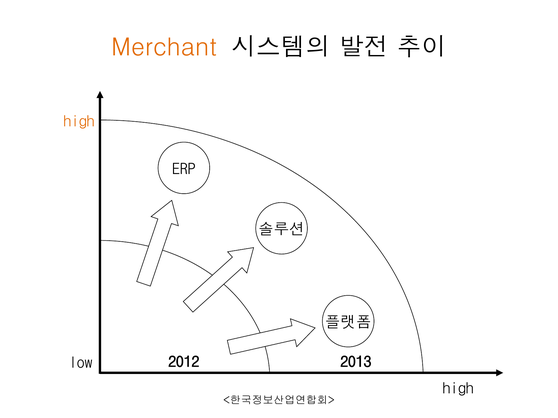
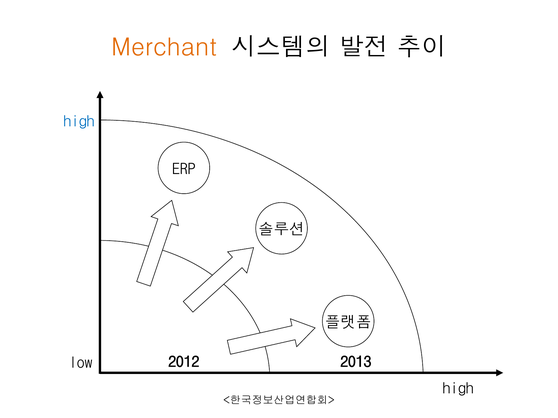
high at (79, 121) colour: orange -> blue
